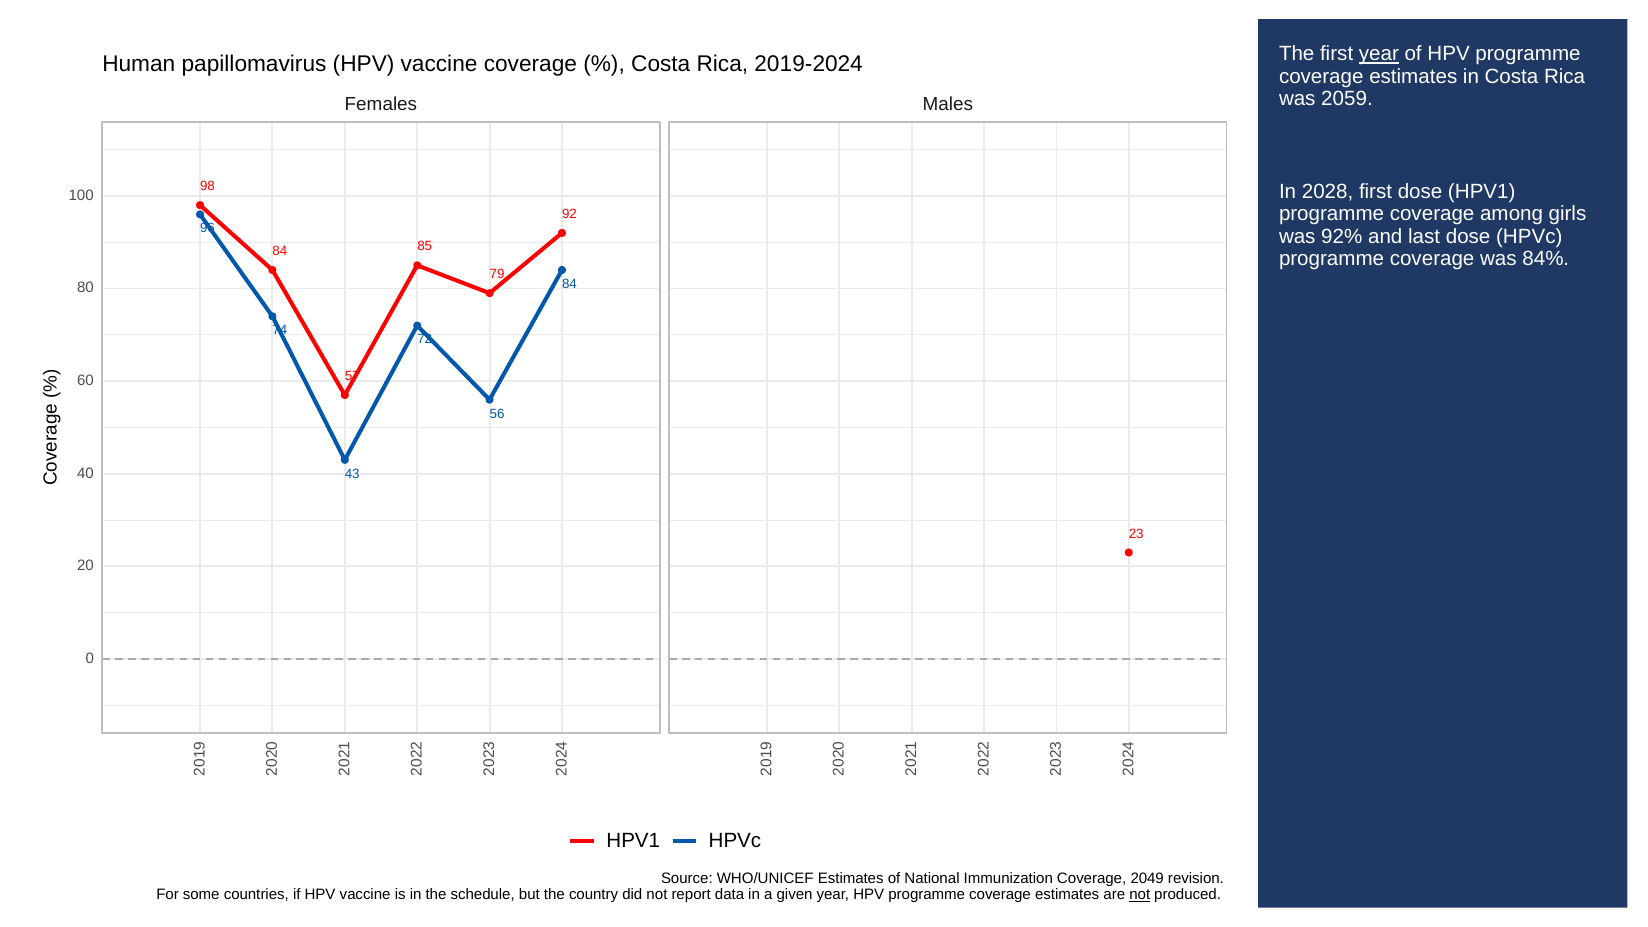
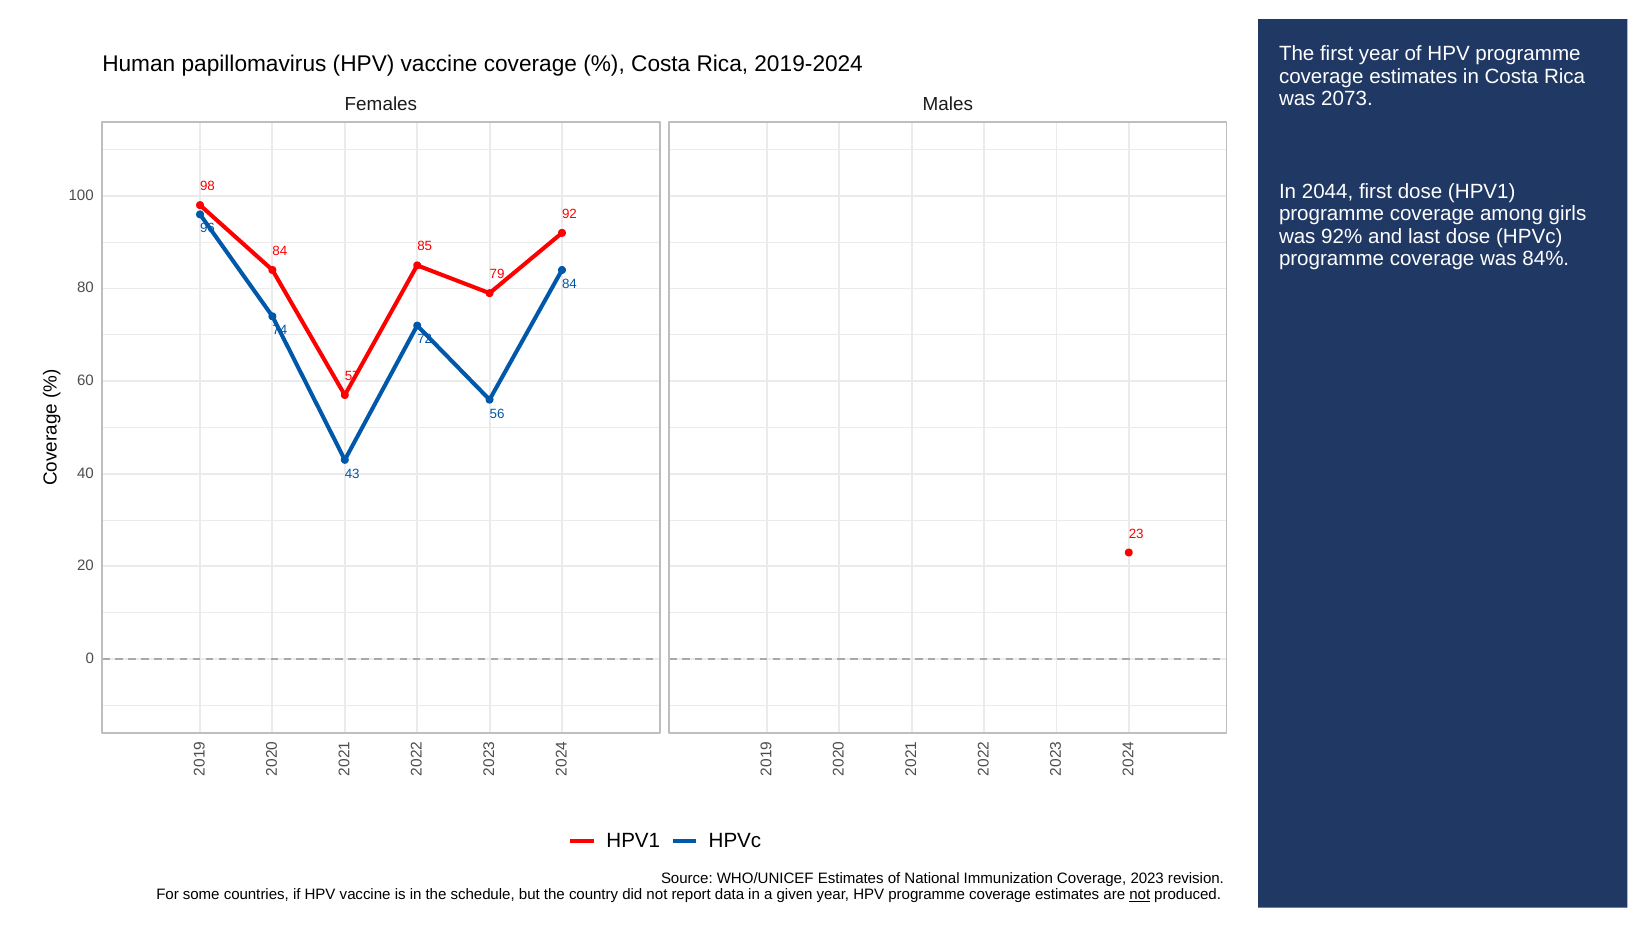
year at (1379, 54) underline: present -> none
2059: 2059 -> 2073
2028: 2028 -> 2044
2049: 2049 -> 2023
